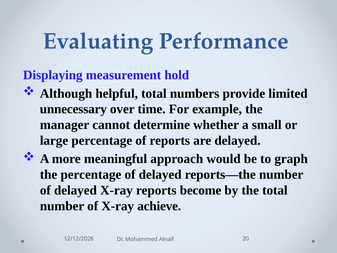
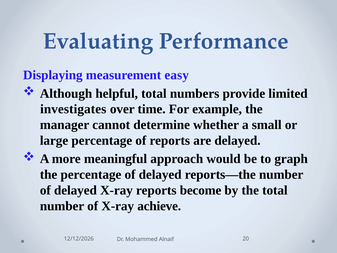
hold: hold -> easy
unnecessary: unnecessary -> investigates
